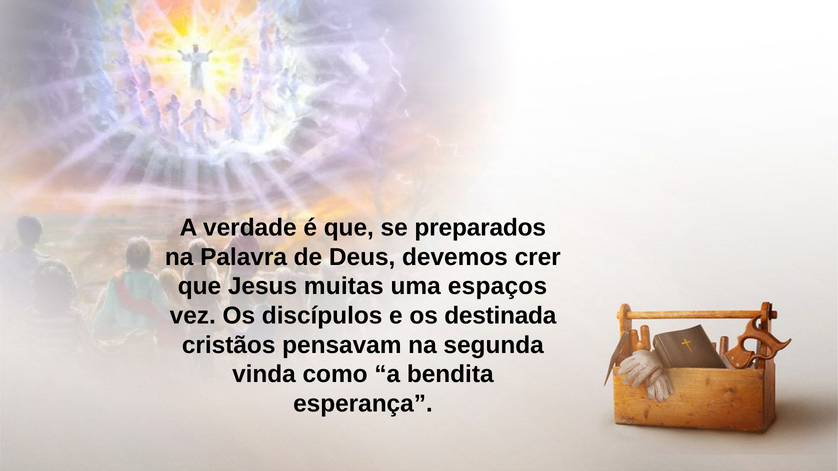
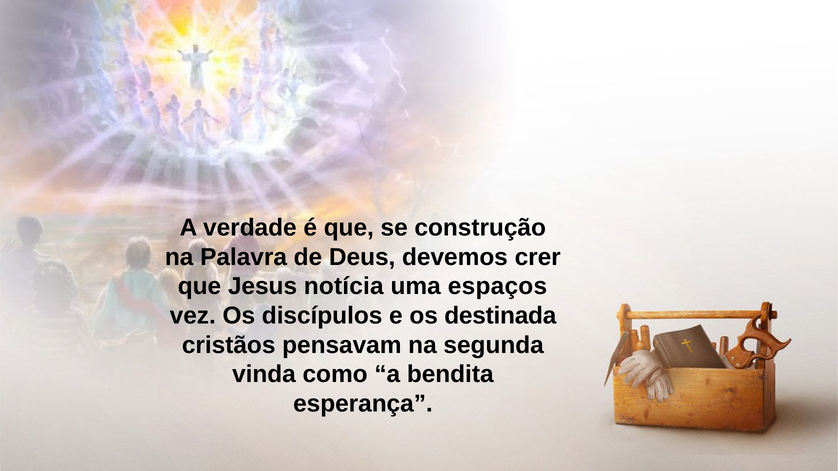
preparados: preparados -> construção
muitas: muitas -> notícia
